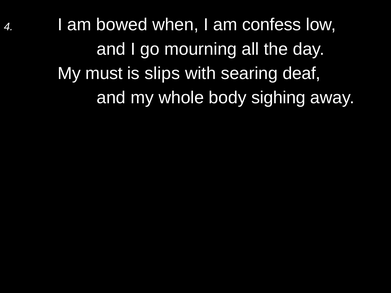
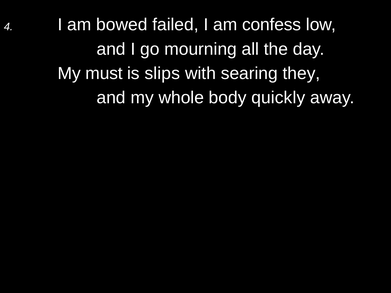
when: when -> failed
deaf: deaf -> they
sighing: sighing -> quickly
